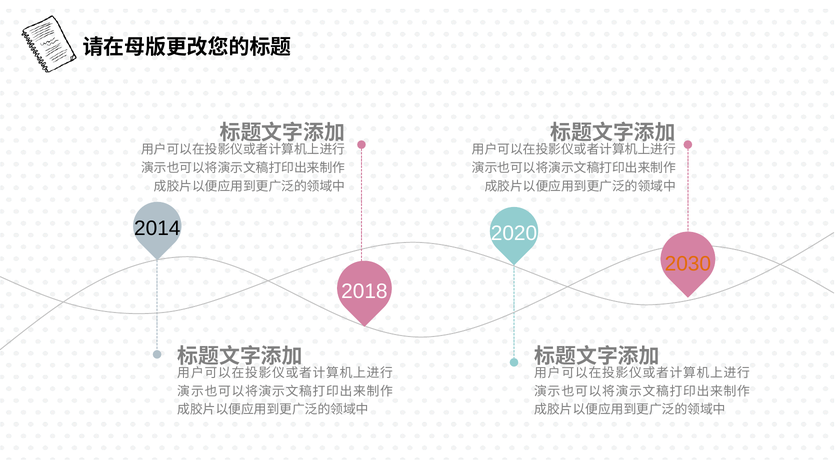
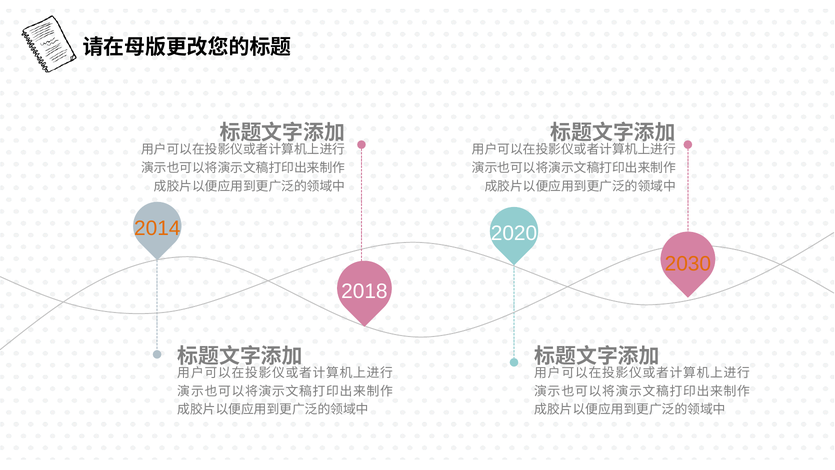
2014 colour: black -> orange
